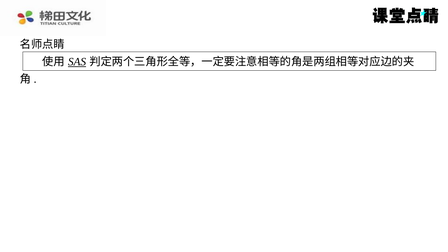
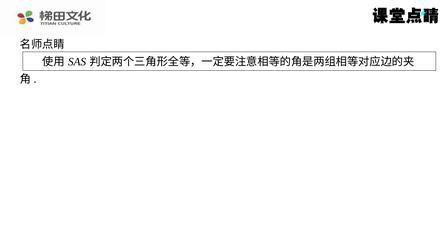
SAS underline: present -> none
